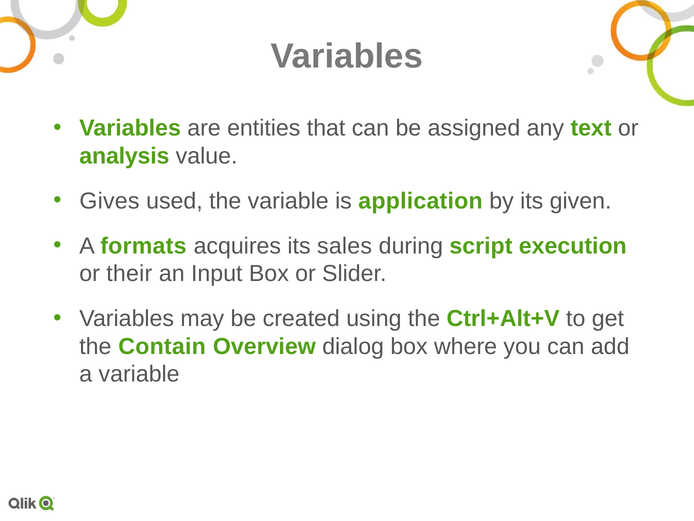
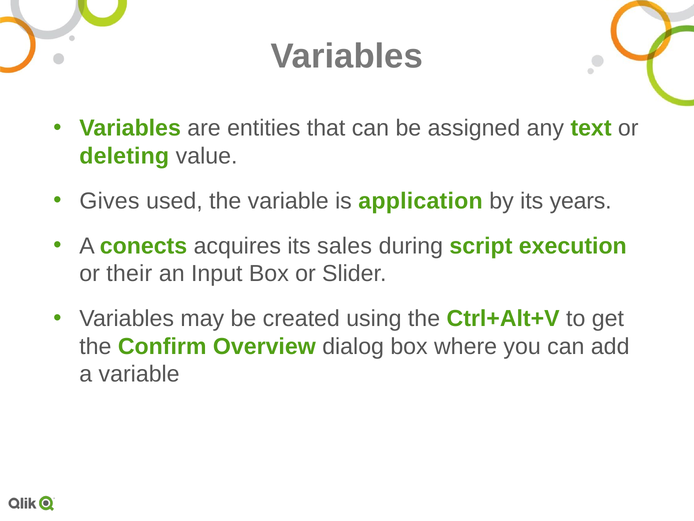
analysis: analysis -> deleting
given: given -> years
formats: formats -> conects
Contain: Contain -> Confirm
